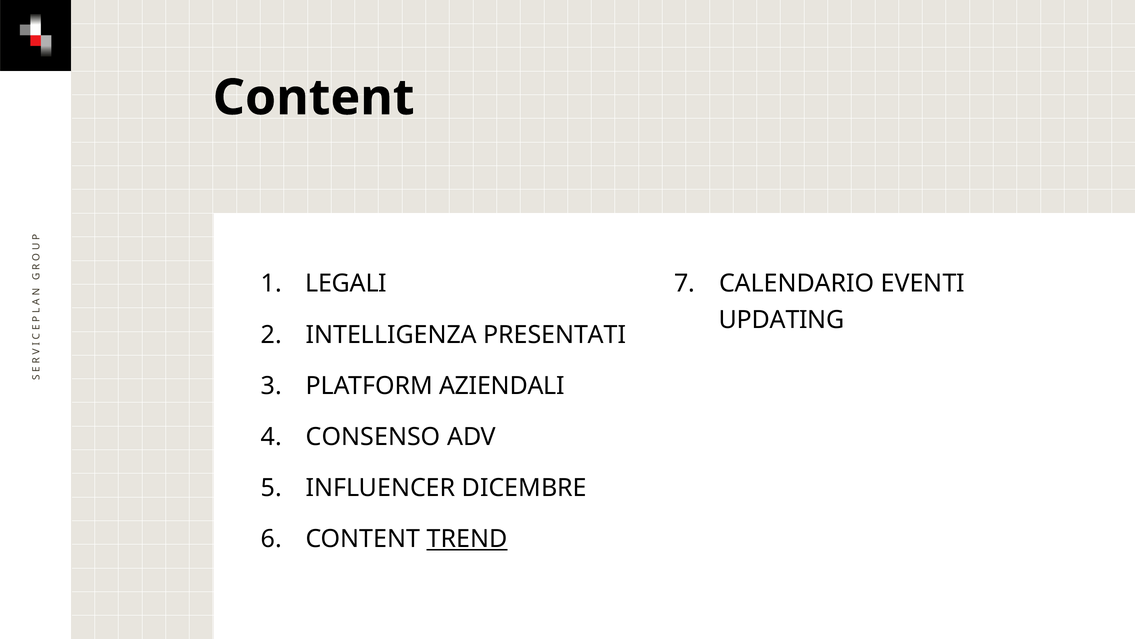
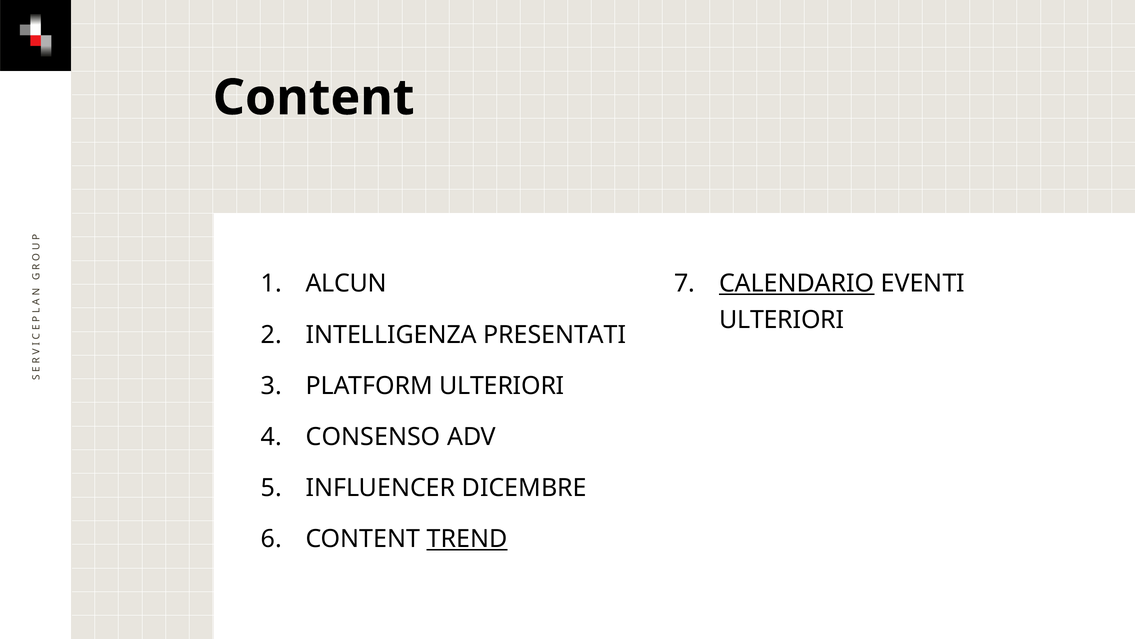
LEGALI: LEGALI -> ALCUN
CALENDARIO underline: none -> present
UPDATING at (782, 319): UPDATING -> ULTERIORI
PLATFORM AZIENDALI: AZIENDALI -> ULTERIORI
